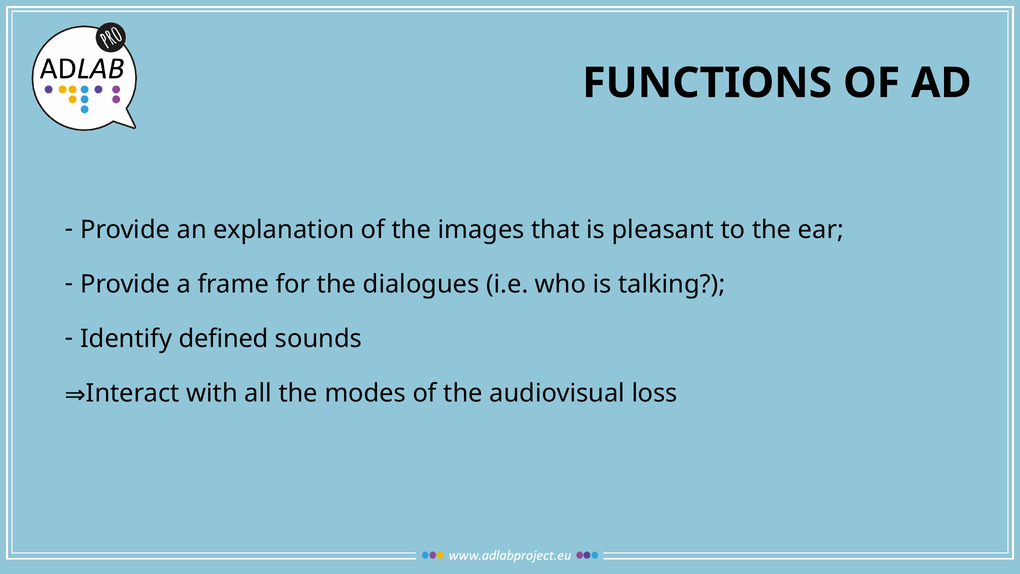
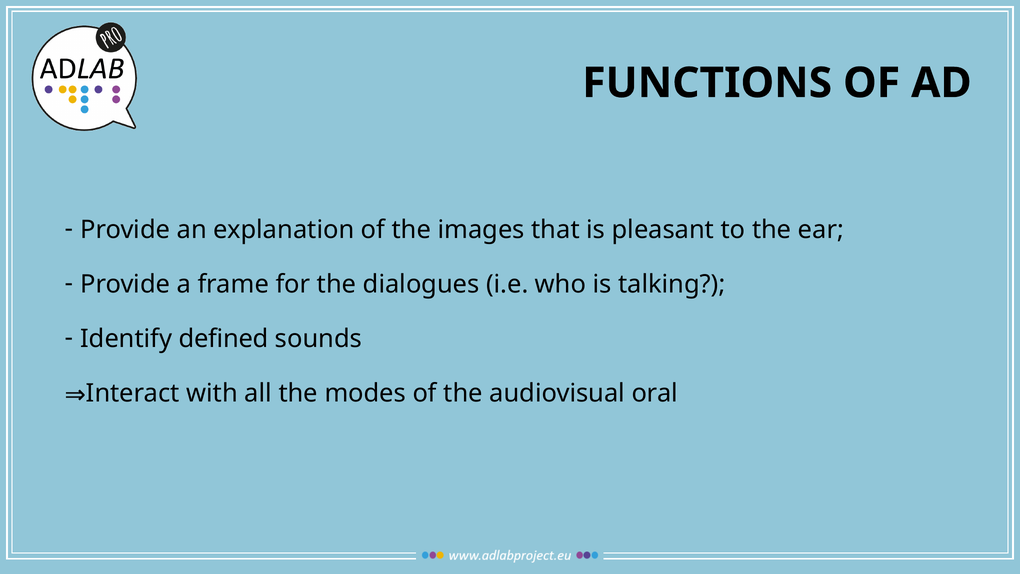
loss: loss -> oral
